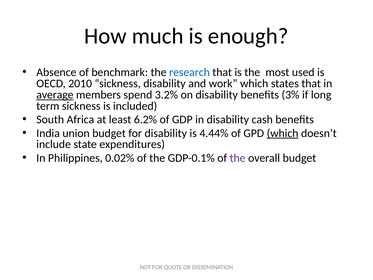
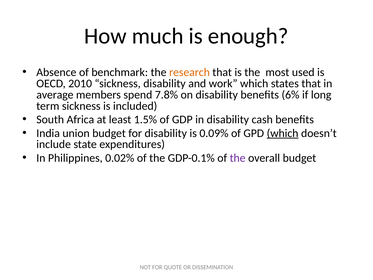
research colour: blue -> orange
average underline: present -> none
3.2%: 3.2% -> 7.8%
3%: 3% -> 6%
6.2%: 6.2% -> 1.5%
4.44%: 4.44% -> 0.09%
